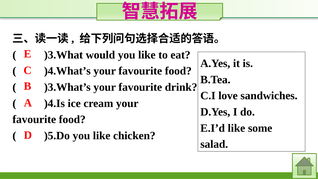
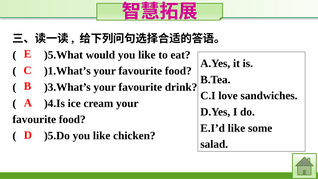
)3.What: )3.What -> )5.What
)4.What’s: )4.What’s -> )1.What’s
